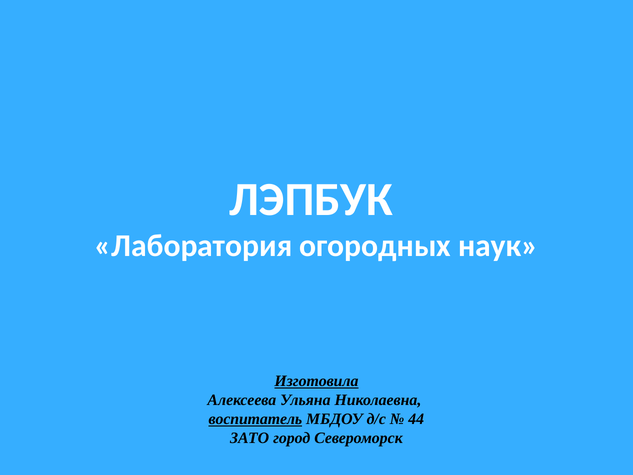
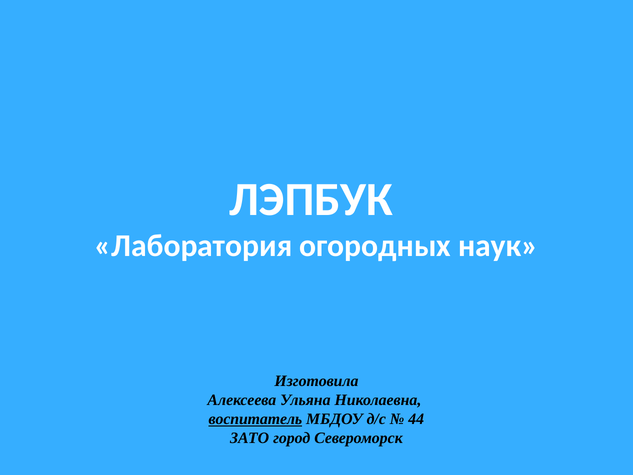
Изготовила underline: present -> none
